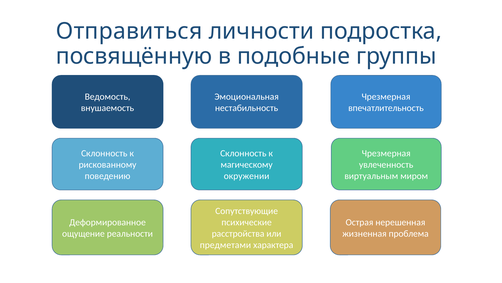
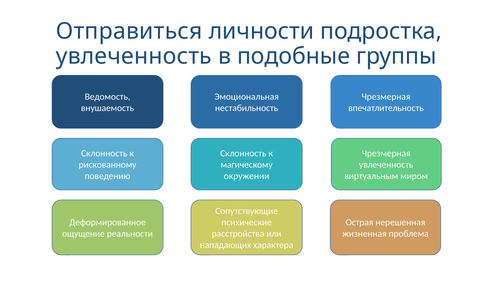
посвящённую at (134, 56): посвящённую -> увлеченность
предметами: предметами -> нападающих
